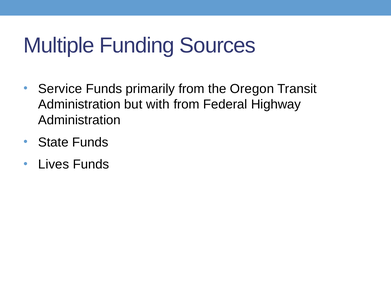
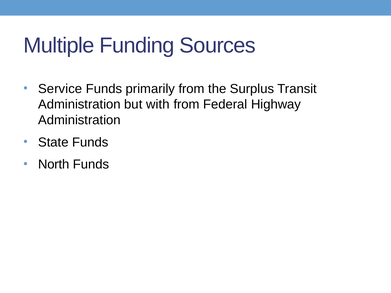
Oregon: Oregon -> Surplus
Lives: Lives -> North
